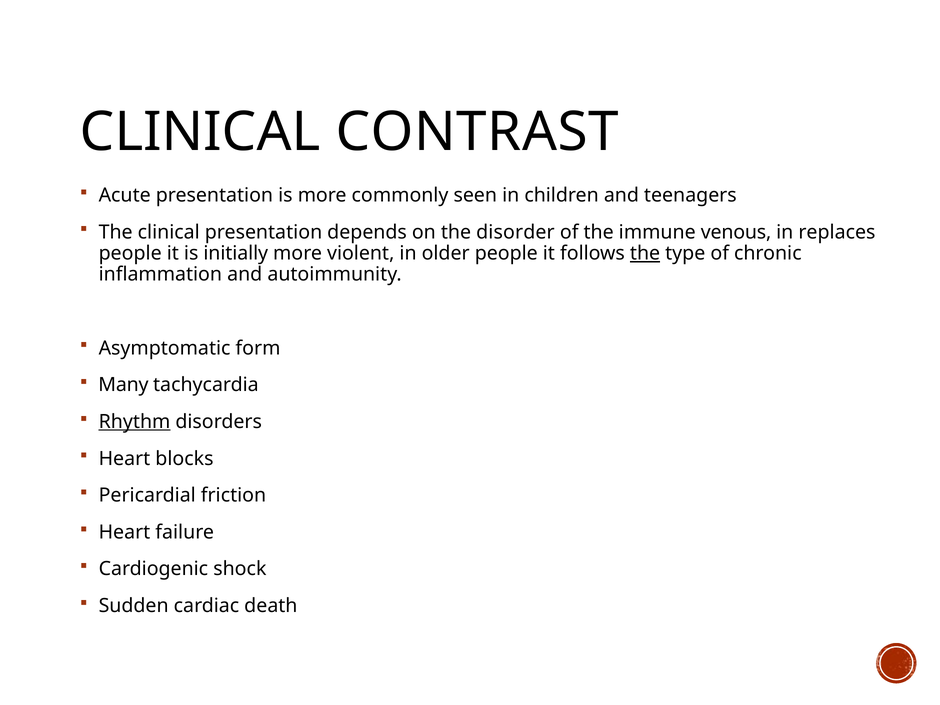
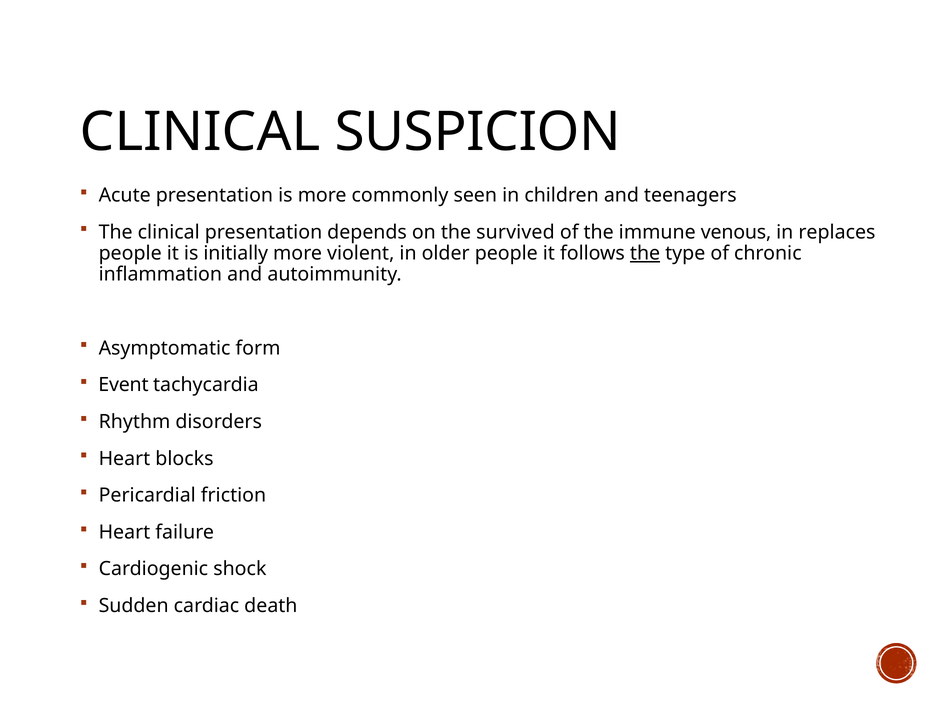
CONTRAST: CONTRAST -> SUSPICION
disorder: disorder -> survived
Many: Many -> Event
Rhythm underline: present -> none
